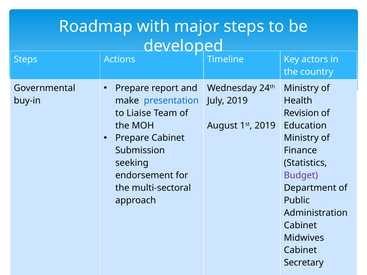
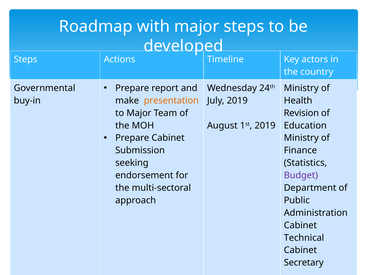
presentation colour: blue -> orange
to Liaise: Liaise -> Major
Midwives: Midwives -> Technical
